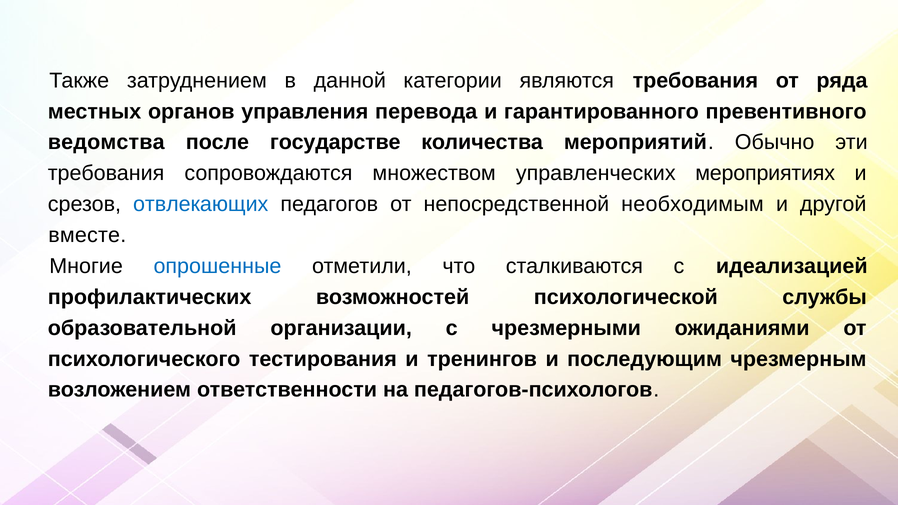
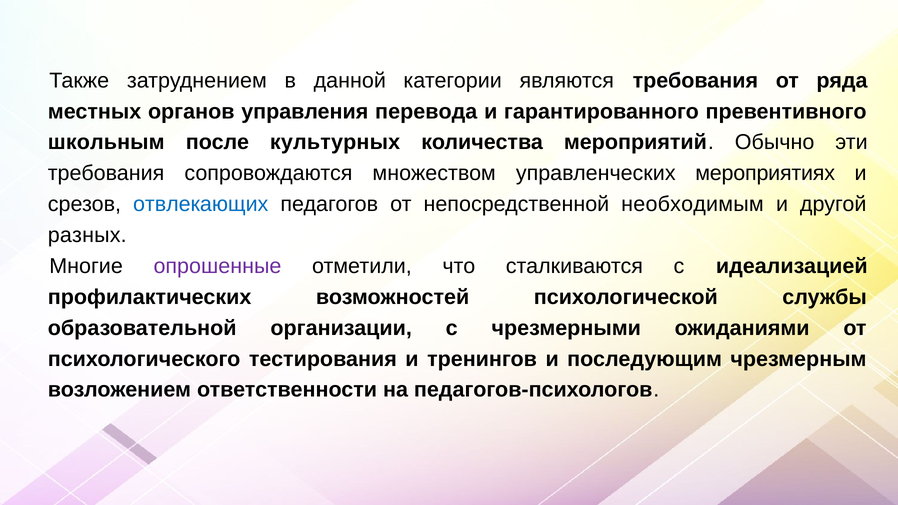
ведомства: ведомства -> школьным
государстве: государстве -> культурных
вместе: вместе -> разных
опрошенные colour: blue -> purple
